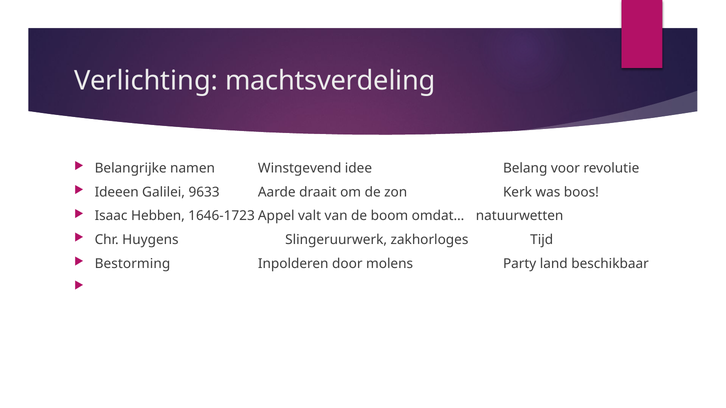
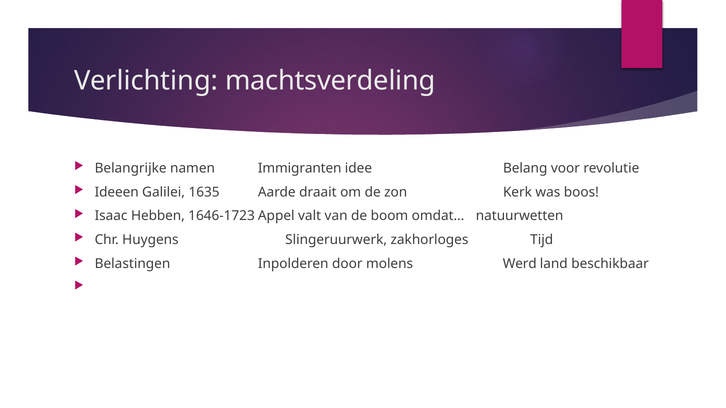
Winstgevend: Winstgevend -> Immigranten
9633: 9633 -> 1635
Bestorming: Bestorming -> Belastingen
Party: Party -> Werd
